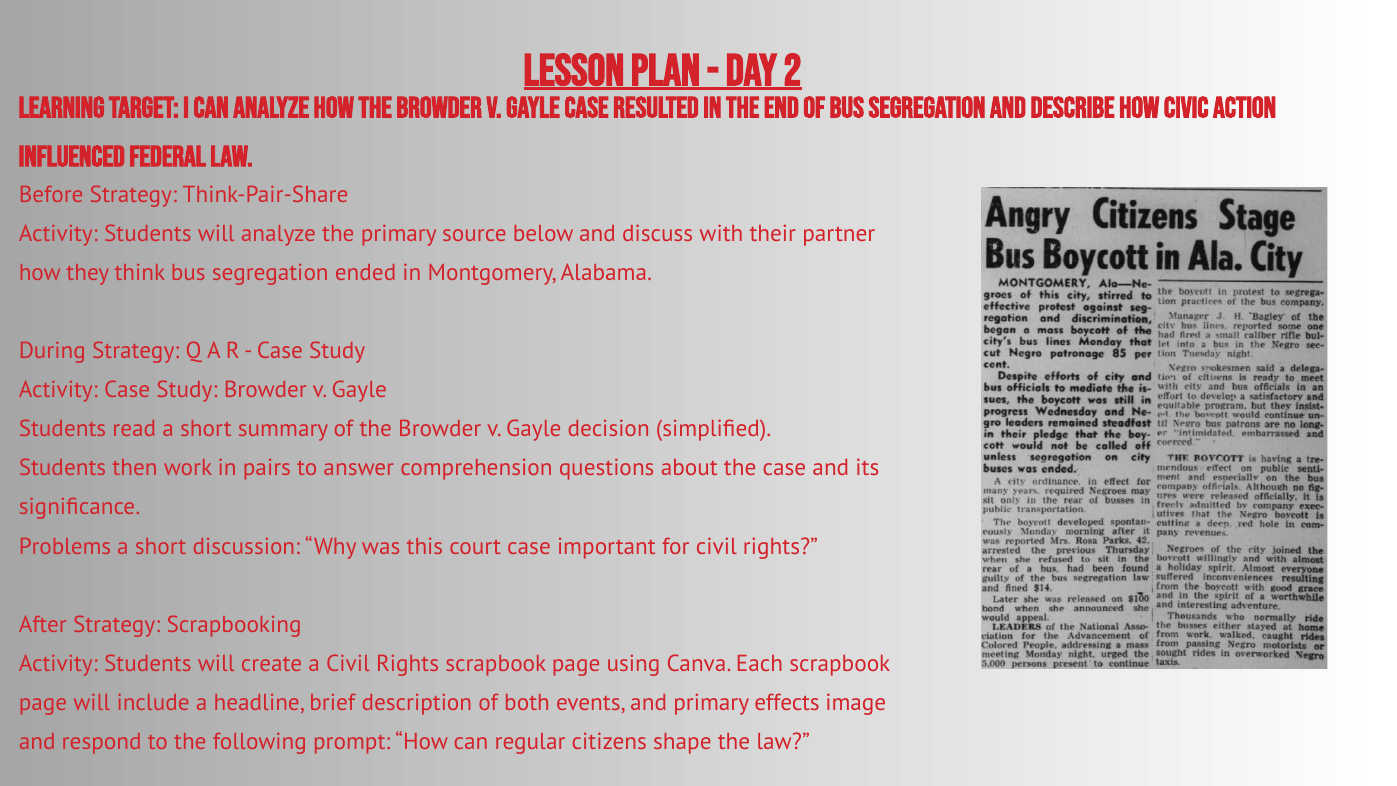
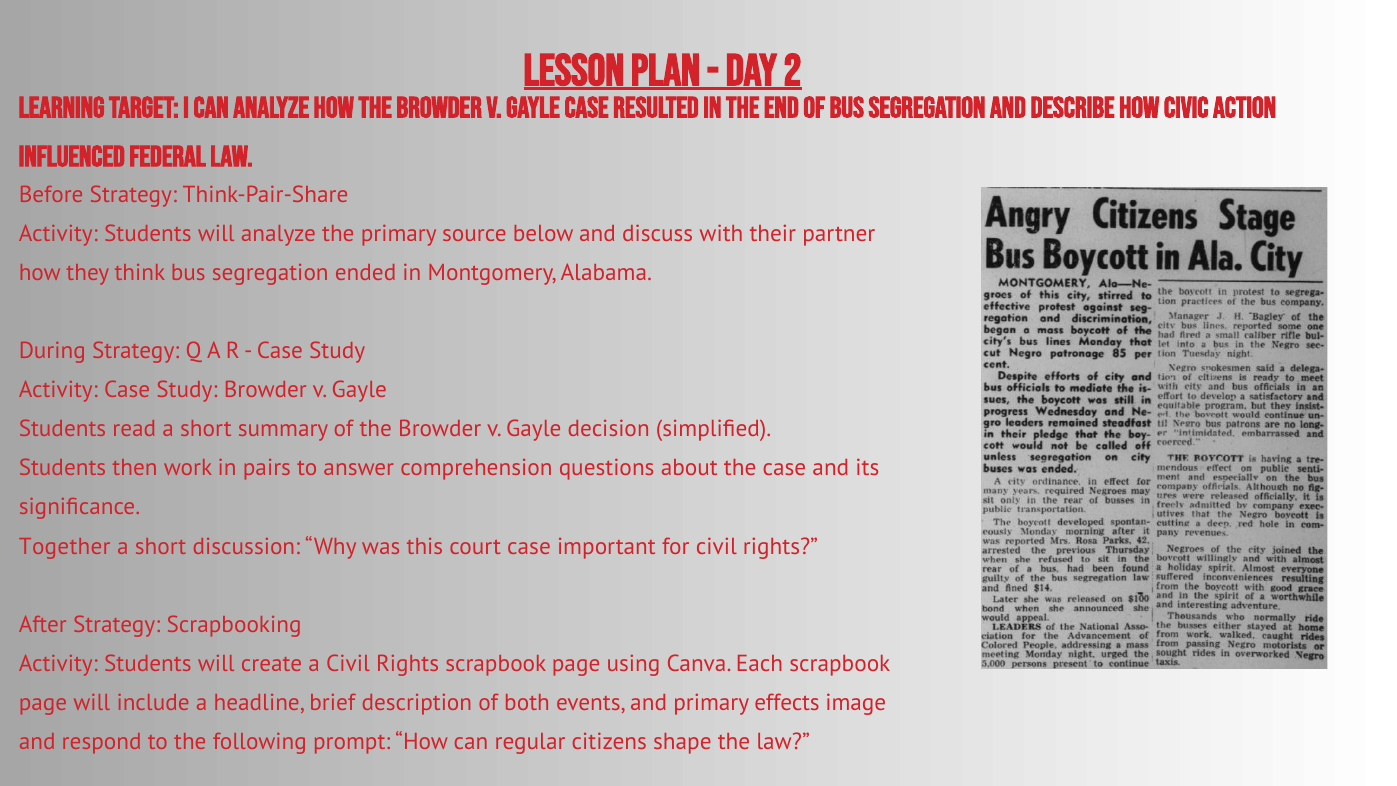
Problems: Problems -> Together
